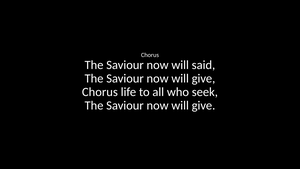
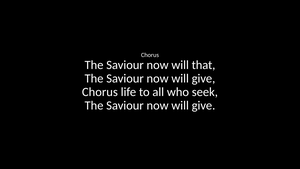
said: said -> that
